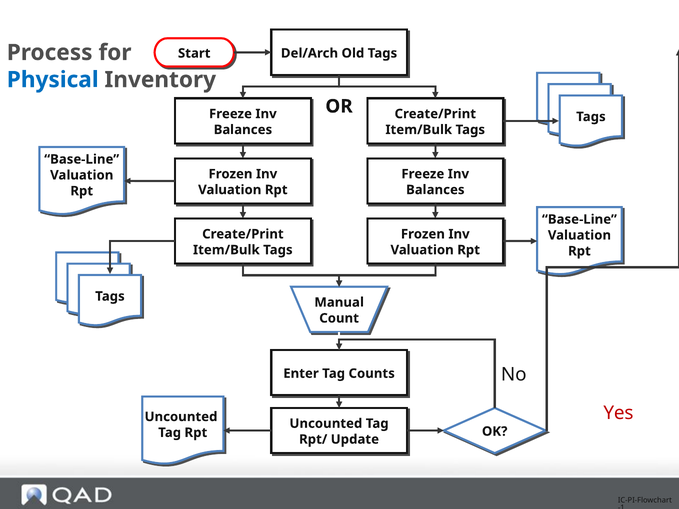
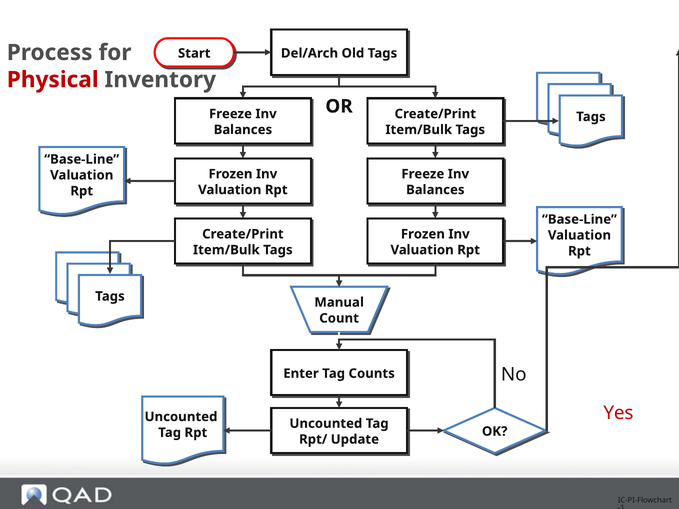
Physical colour: blue -> red
